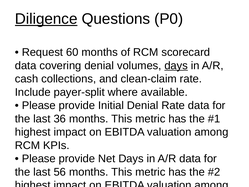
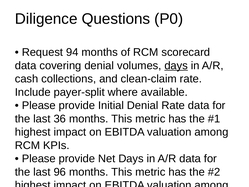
Diligence underline: present -> none
60: 60 -> 94
56: 56 -> 96
